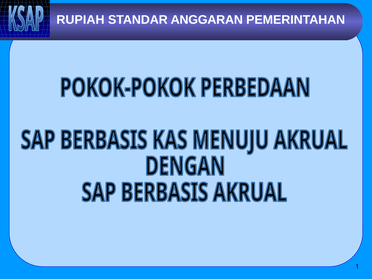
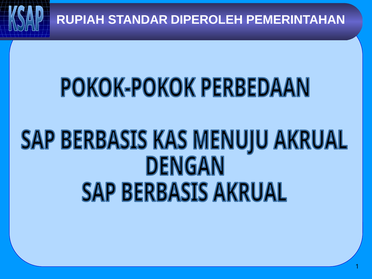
ANGGARAN: ANGGARAN -> DIPEROLEH
